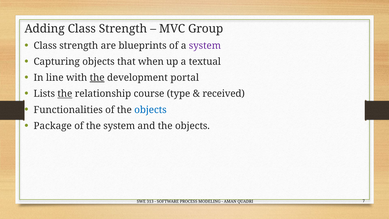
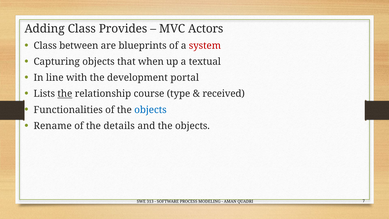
Adding Class Strength: Strength -> Provides
Group: Group -> Actors
strength at (79, 46): strength -> between
system at (205, 46) colour: purple -> red
the at (97, 78) underline: present -> none
Package: Package -> Rename
the system: system -> details
